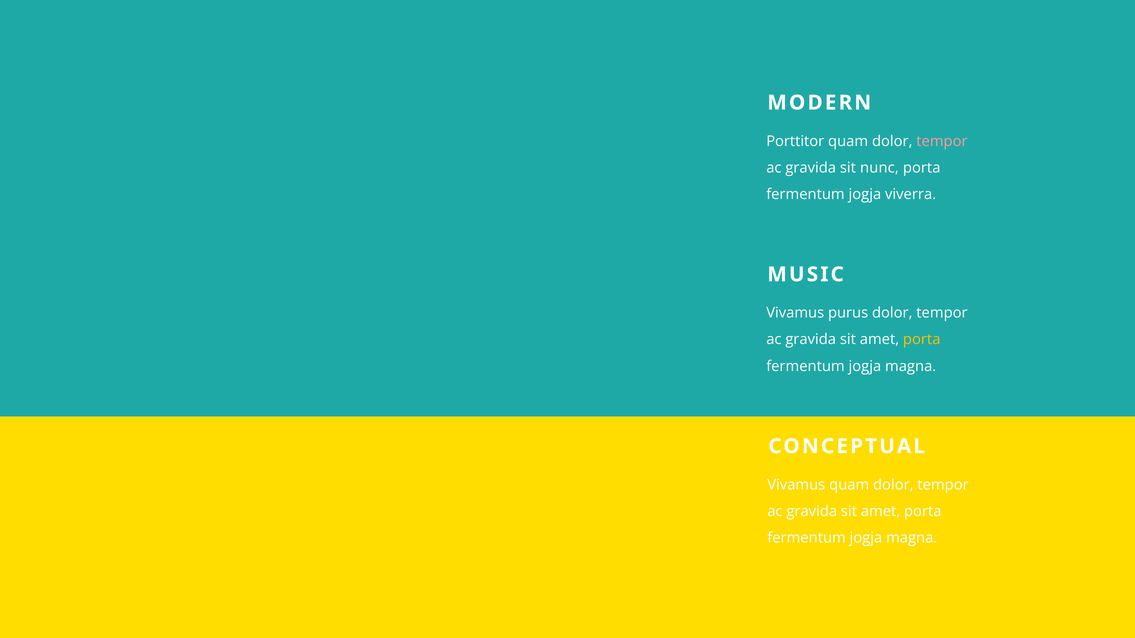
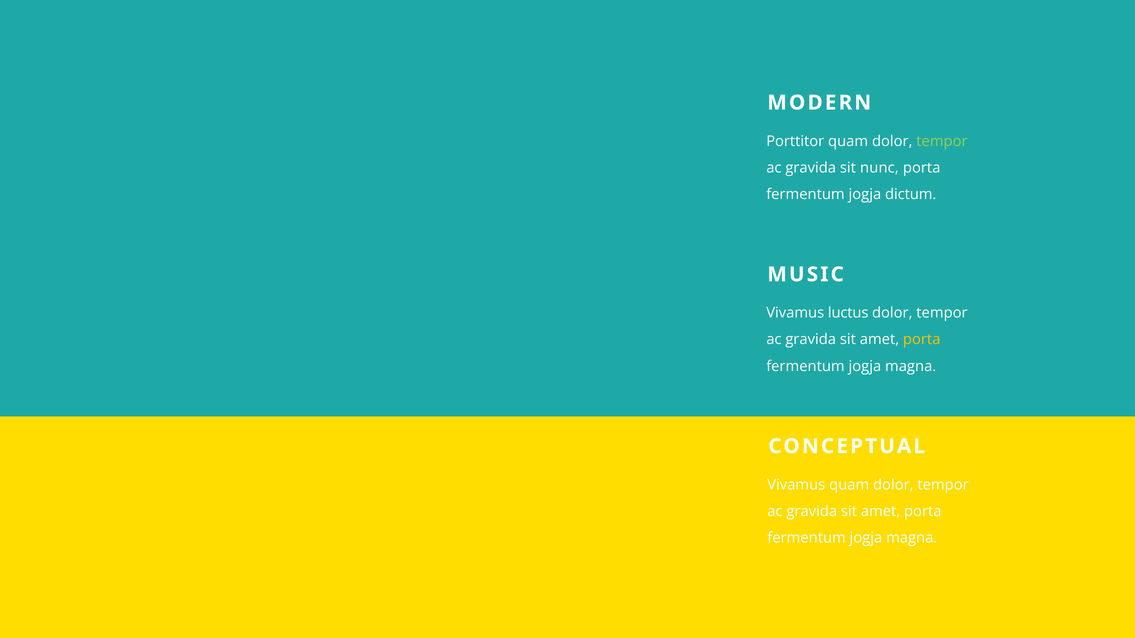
tempor at (942, 141) colour: pink -> light green
viverra: viverra -> dictum
purus: purus -> luctus
